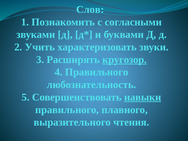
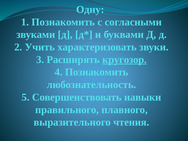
Слов: Слов -> Одну
4 Правильного: Правильного -> Познакомить
навыки underline: present -> none
